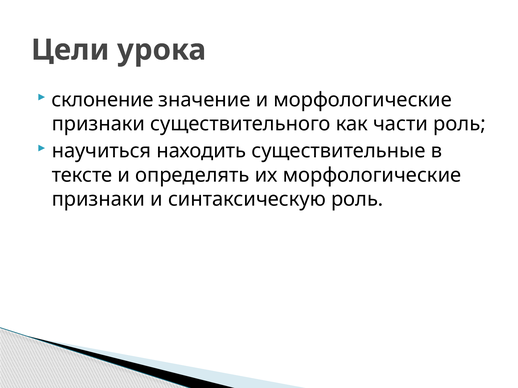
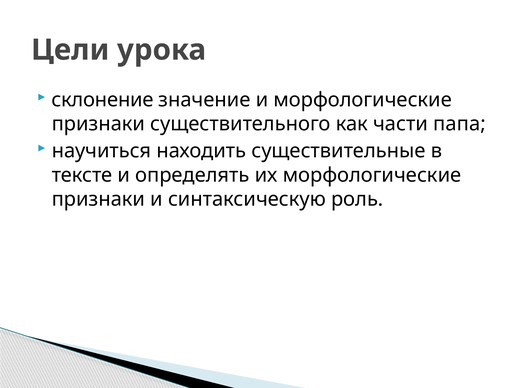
части роль: роль -> папа
